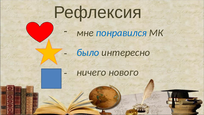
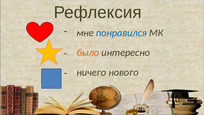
было colour: blue -> orange
